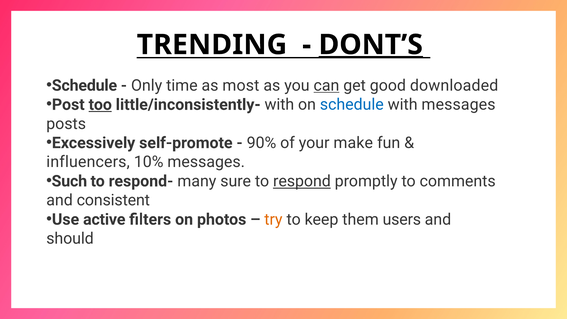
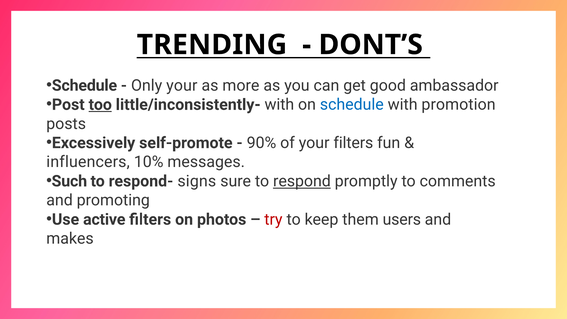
DONT’S underline: present -> none
Only time: time -> your
most: most -> more
can underline: present -> none
downloaded: downloaded -> ambassador
with messages: messages -> promotion
your make: make -> filters
many: many -> signs
consistent: consistent -> promoting
try colour: orange -> red
should: should -> makes
